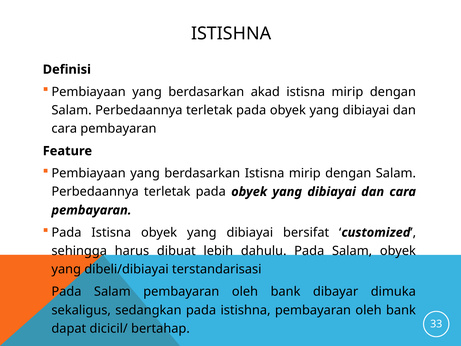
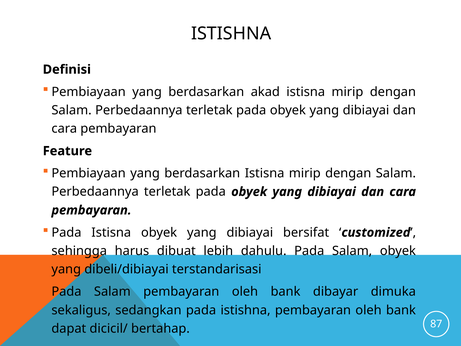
33: 33 -> 87
